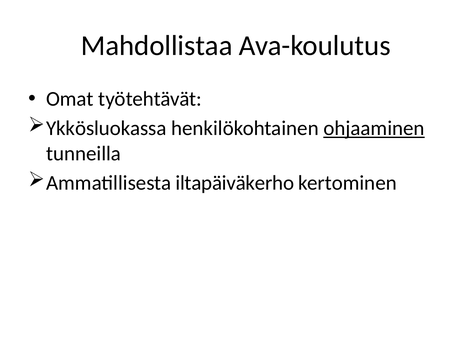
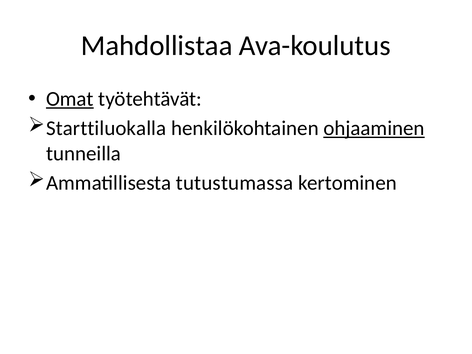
Omat underline: none -> present
Ykkösluokassa: Ykkösluokassa -> Starttiluokalla
iltapäiväkerho: iltapäiväkerho -> tutustumassa
